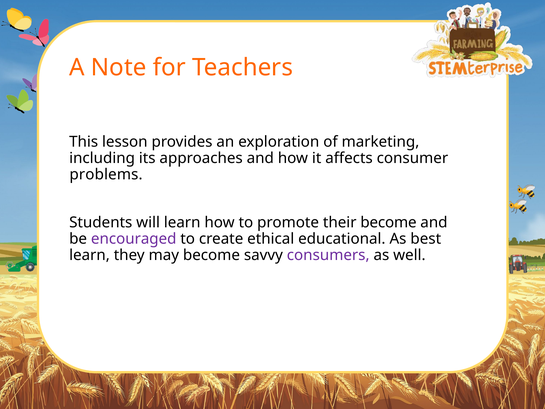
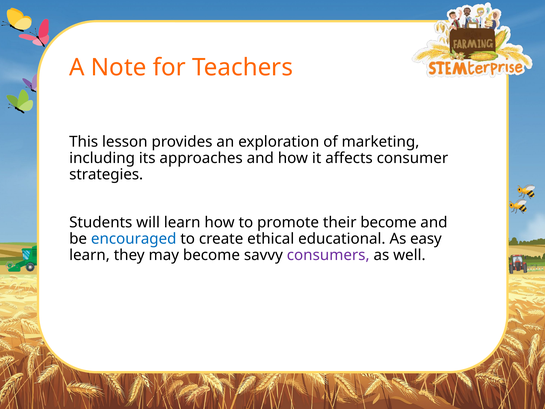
problems: problems -> strategies
encouraged colour: purple -> blue
best: best -> easy
